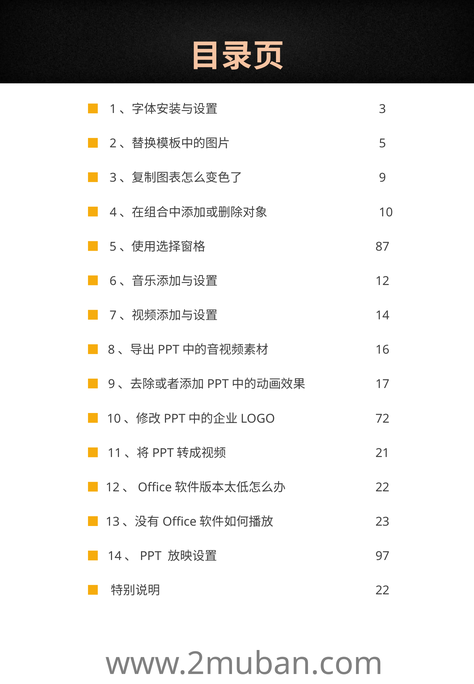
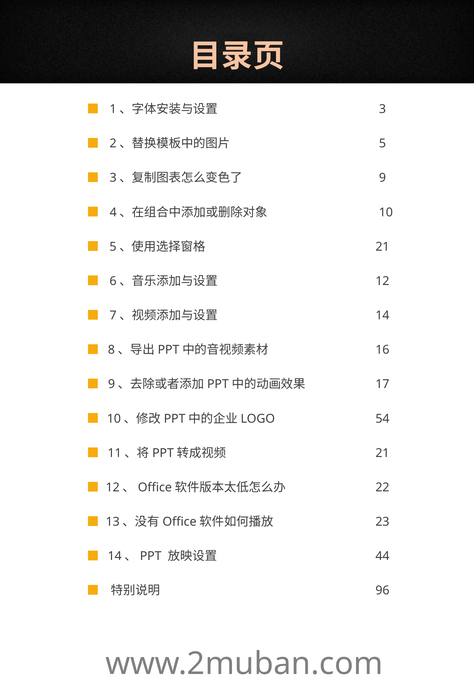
87 at (382, 247): 87 -> 21
72: 72 -> 54
97: 97 -> 44
22 at (382, 591): 22 -> 96
